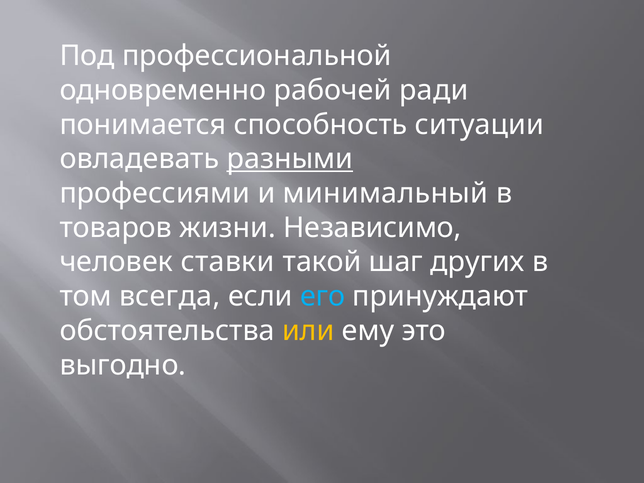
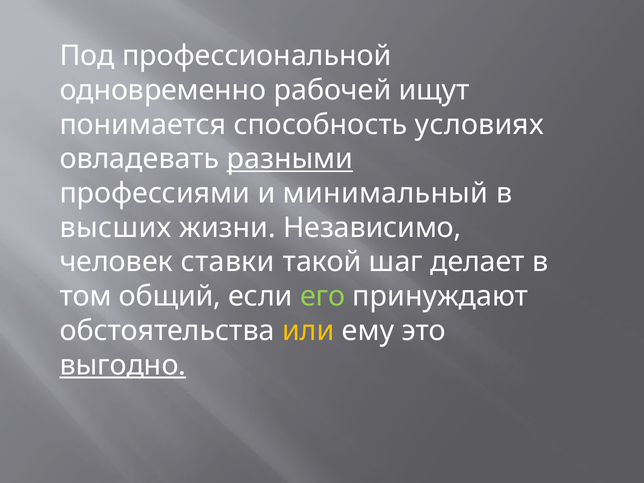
ради: ради -> ищут
ситуации: ситуации -> условиях
товаров: товаров -> высших
других: других -> делает
всегда: всегда -> общий
его colour: light blue -> light green
выгодно underline: none -> present
